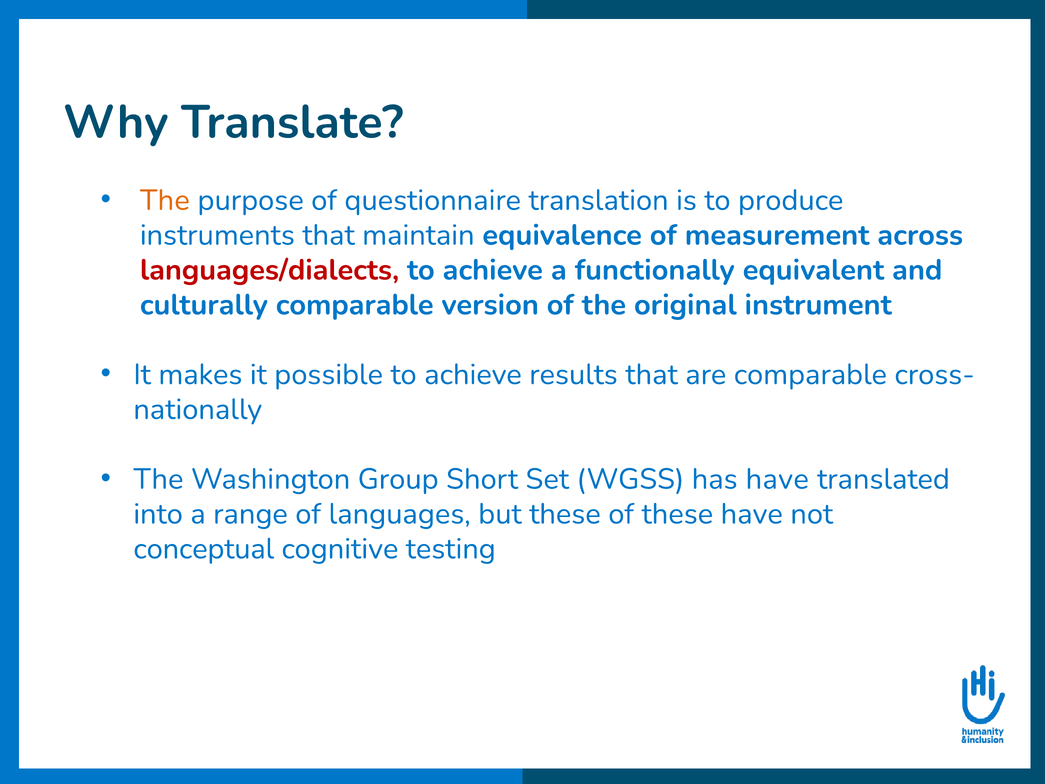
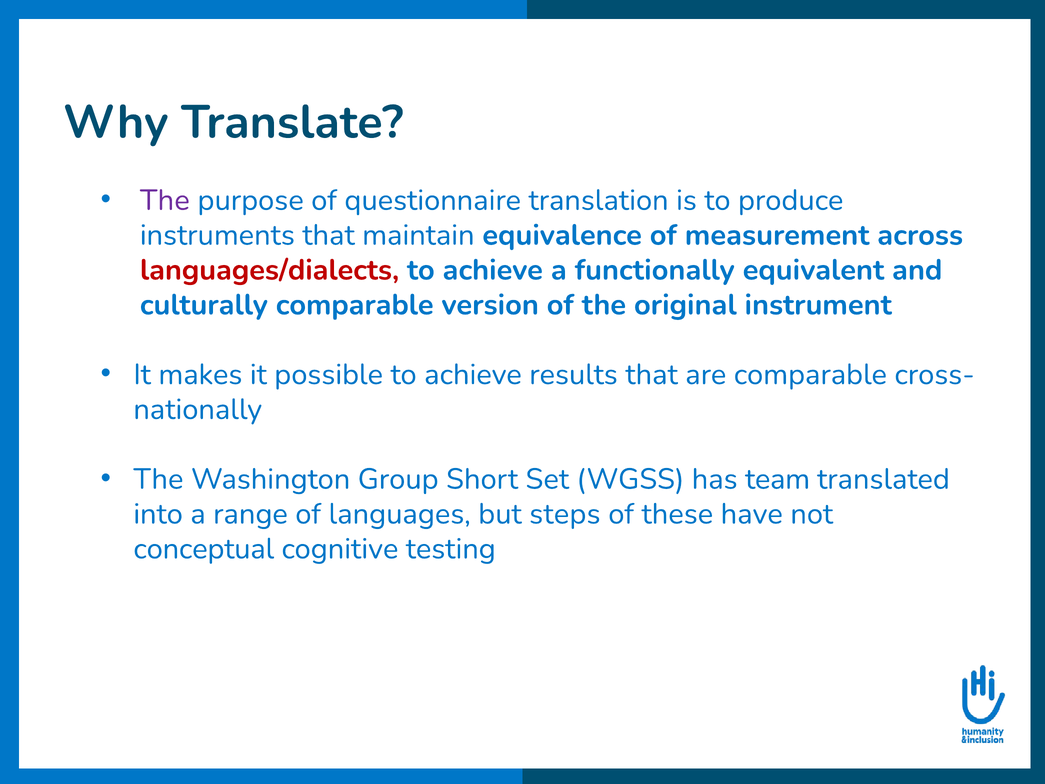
The at (165, 200) colour: orange -> purple
has have: have -> team
but these: these -> steps
